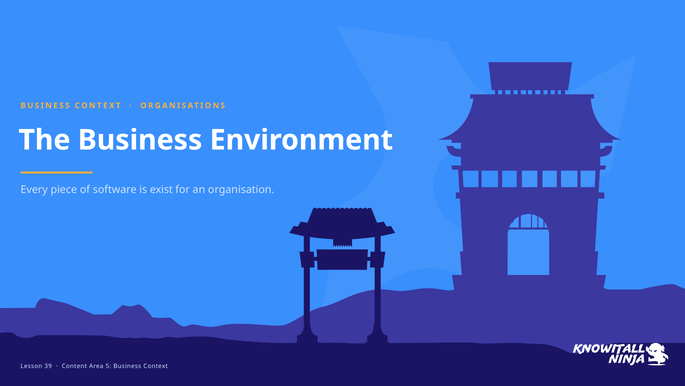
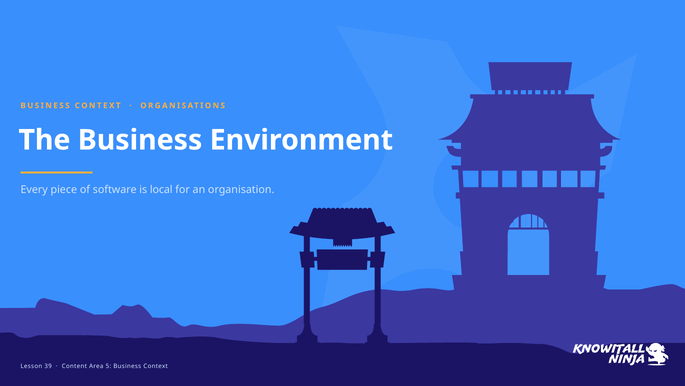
exist: exist -> local
